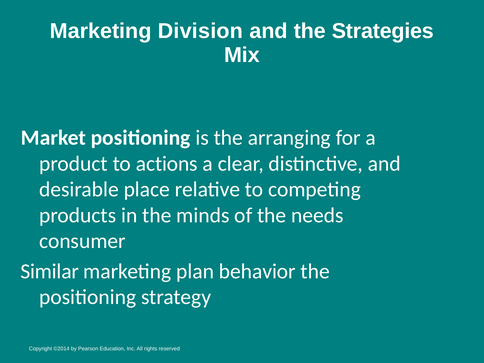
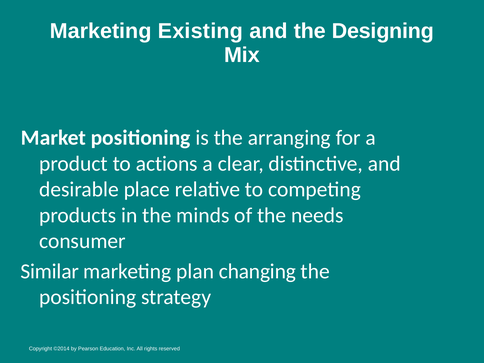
Division: Division -> Existing
Strategies: Strategies -> Designing
behavior: behavior -> changing
